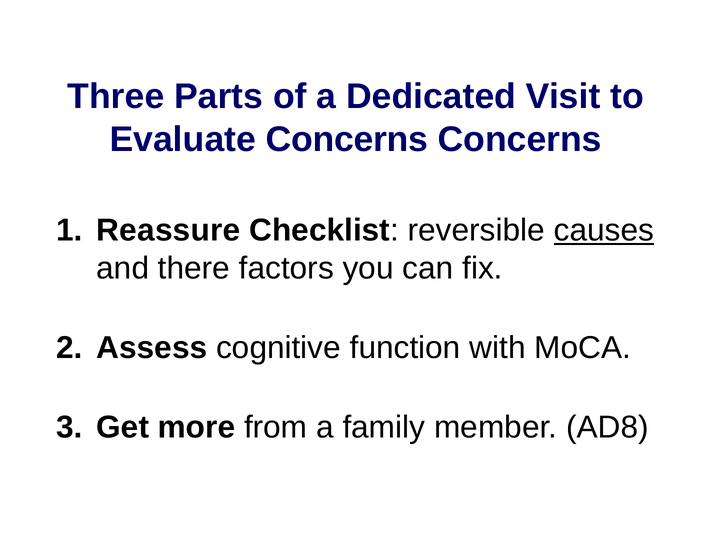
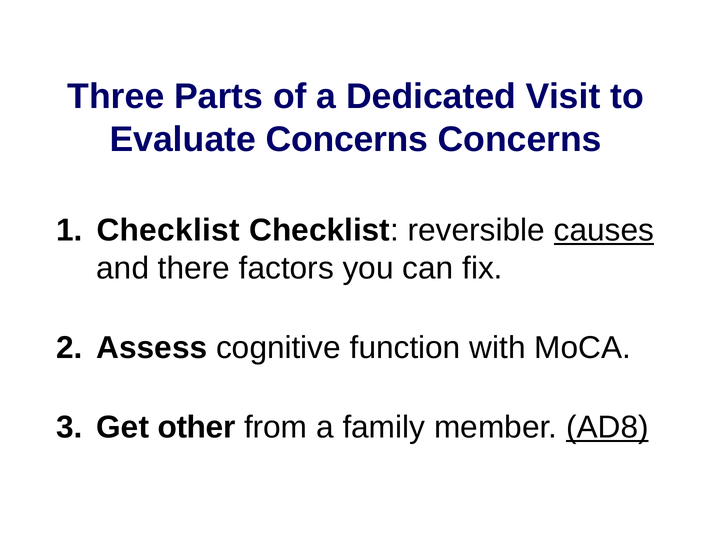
Reassure at (168, 230): Reassure -> Checklist
more: more -> other
AD8 underline: none -> present
